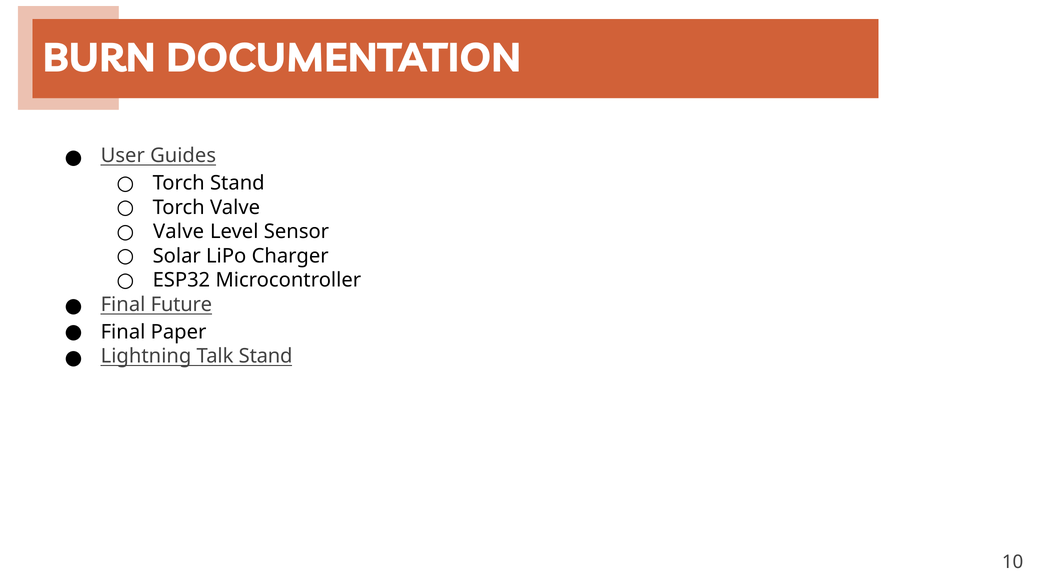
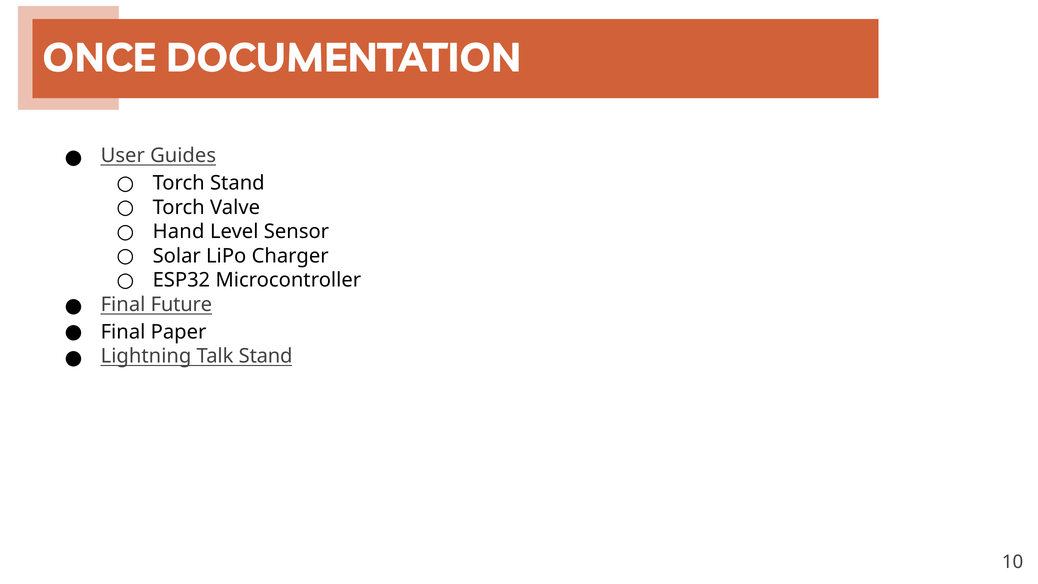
BURN: BURN -> ONCE
Valve at (179, 232): Valve -> Hand
